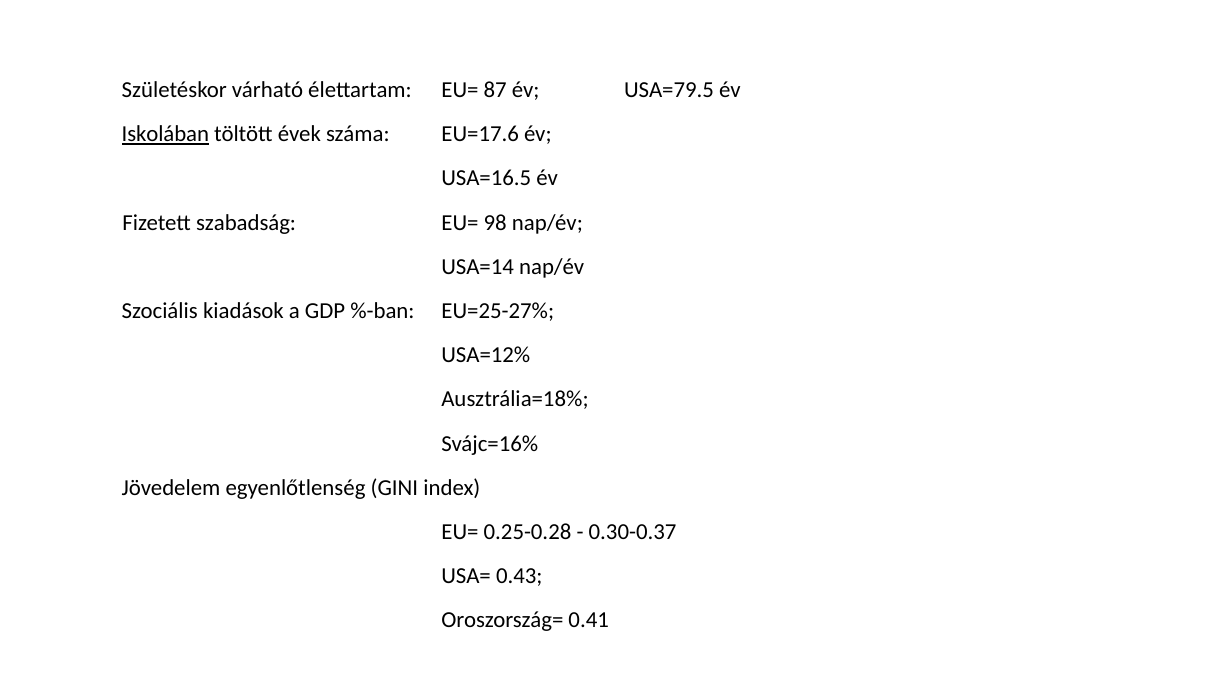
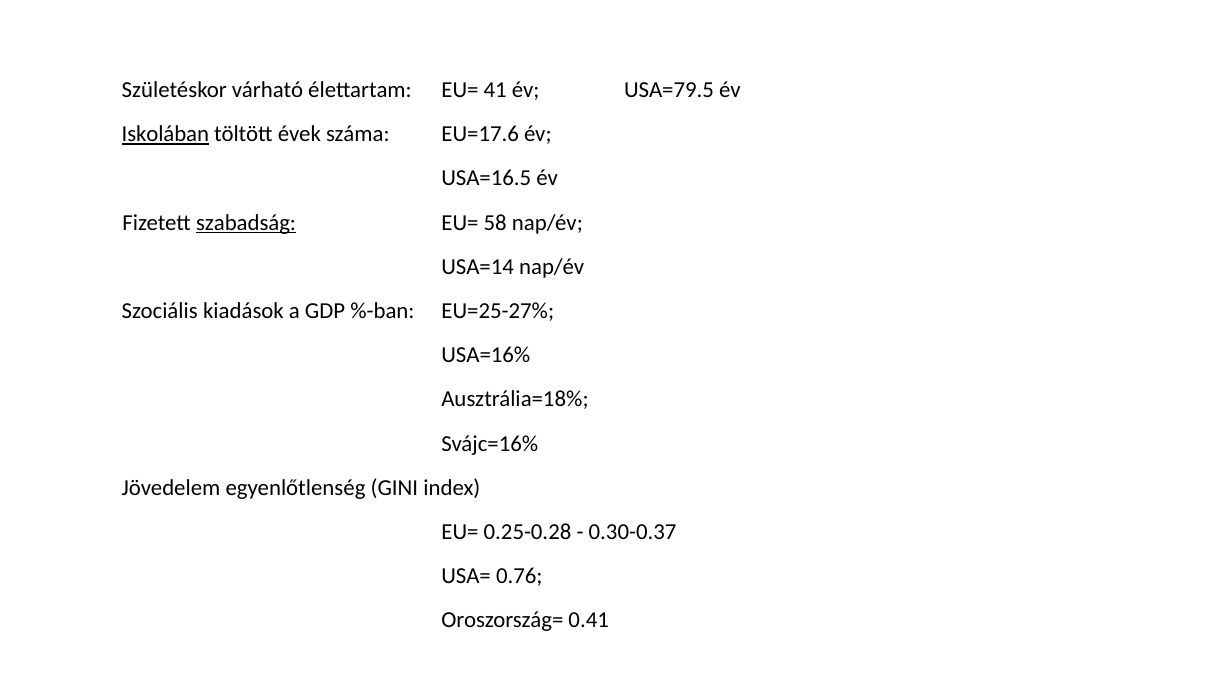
87: 87 -> 41
szabadság underline: none -> present
98: 98 -> 58
USA=12%: USA=12% -> USA=16%
0.43: 0.43 -> 0.76
